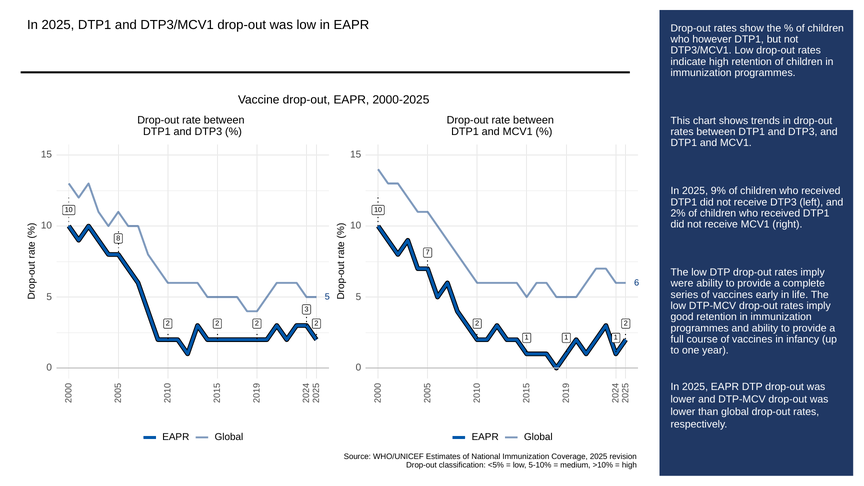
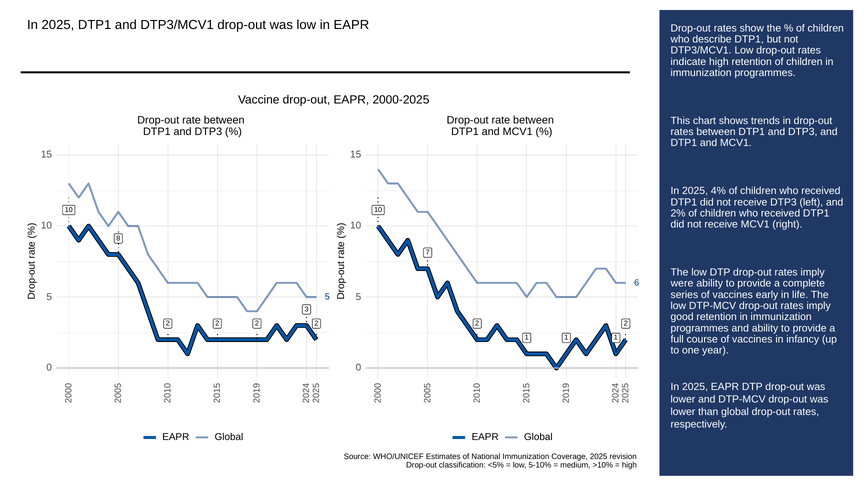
however: however -> describe
9%: 9% -> 4%
